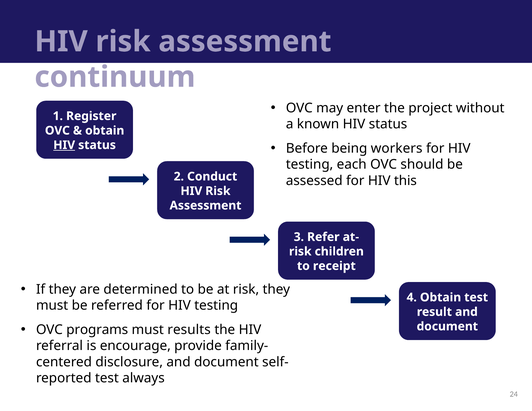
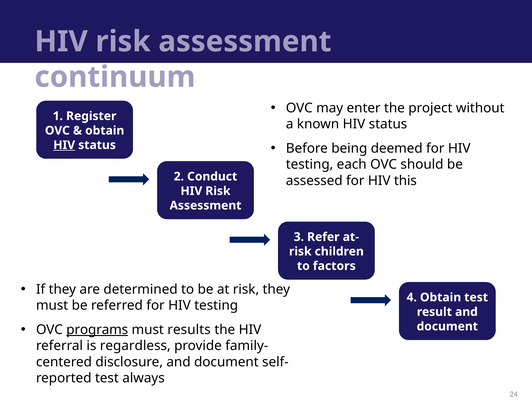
workers: workers -> deemed
receipt: receipt -> factors
programs underline: none -> present
encourage: encourage -> regardless
